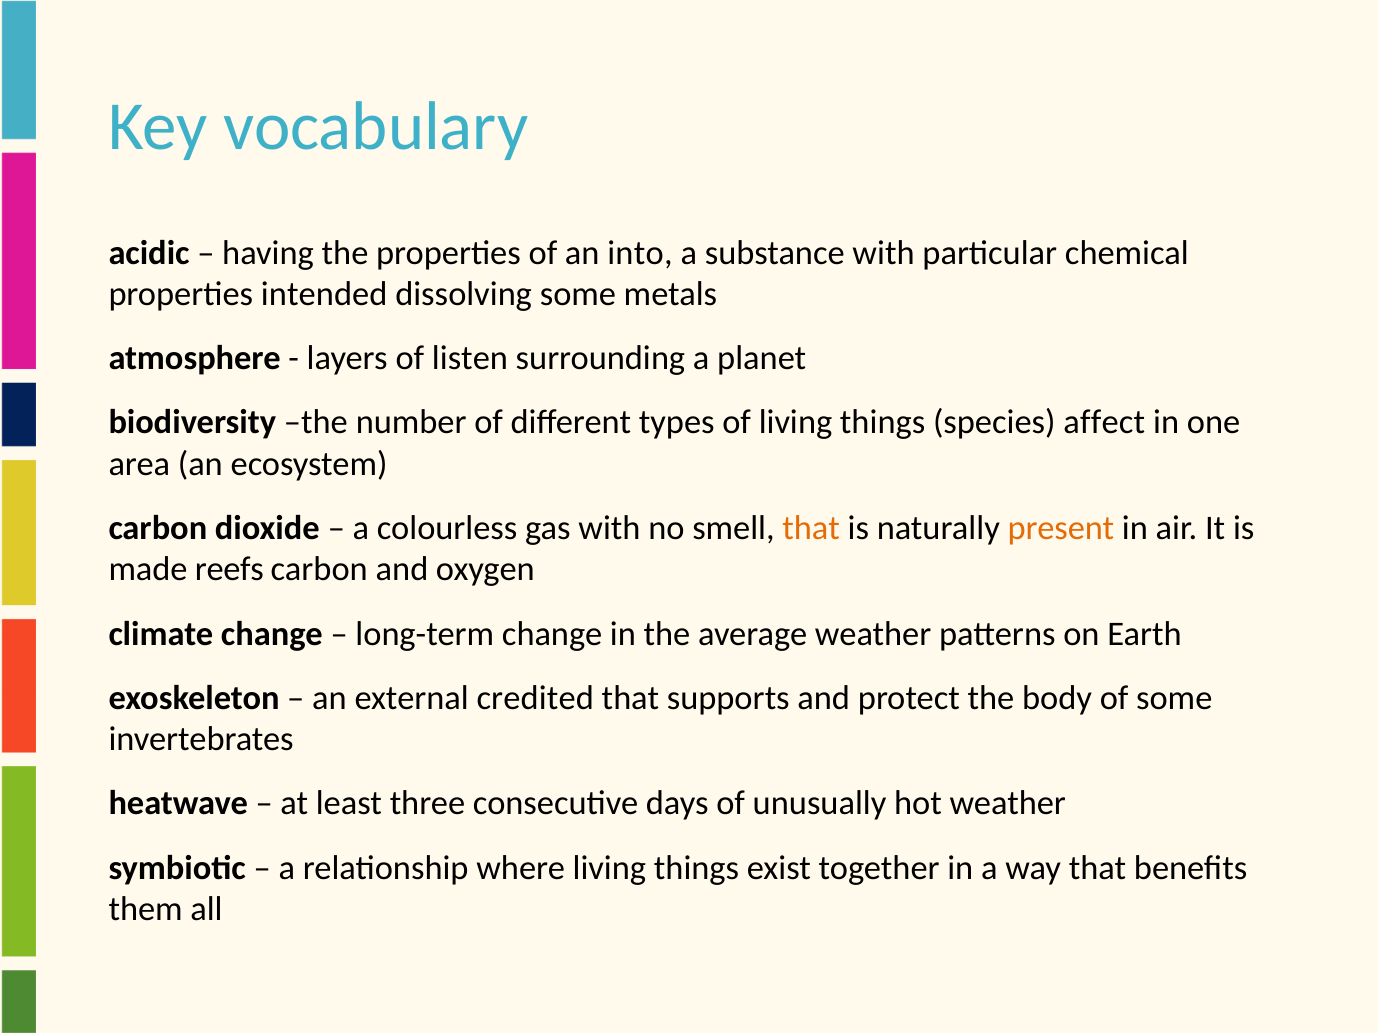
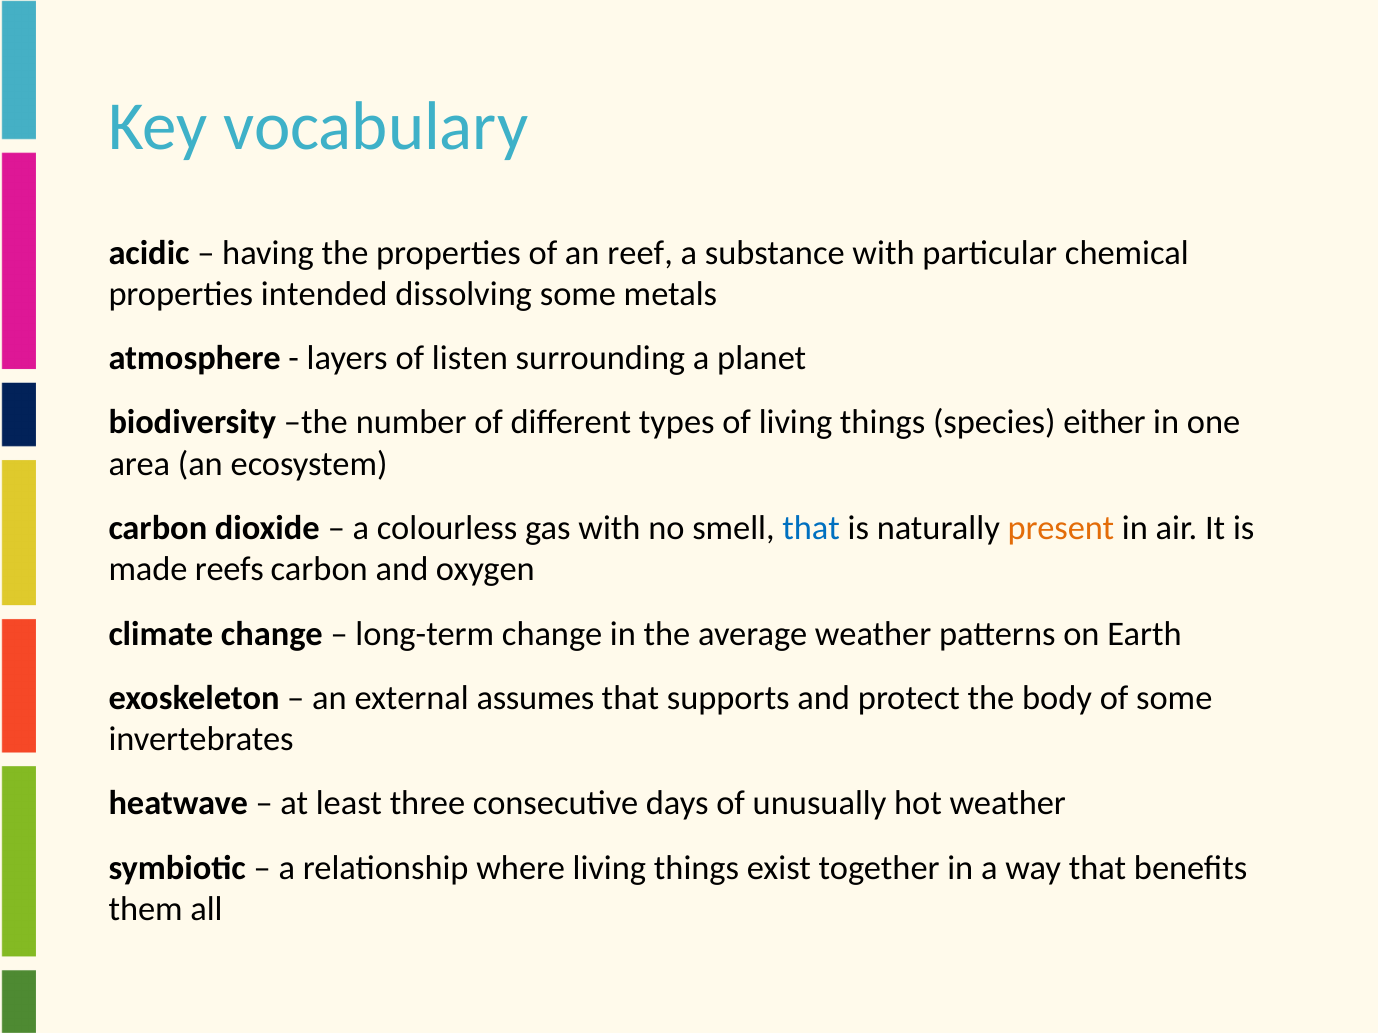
into: into -> reef
affect: affect -> either
that at (811, 528) colour: orange -> blue
credited: credited -> assumes
